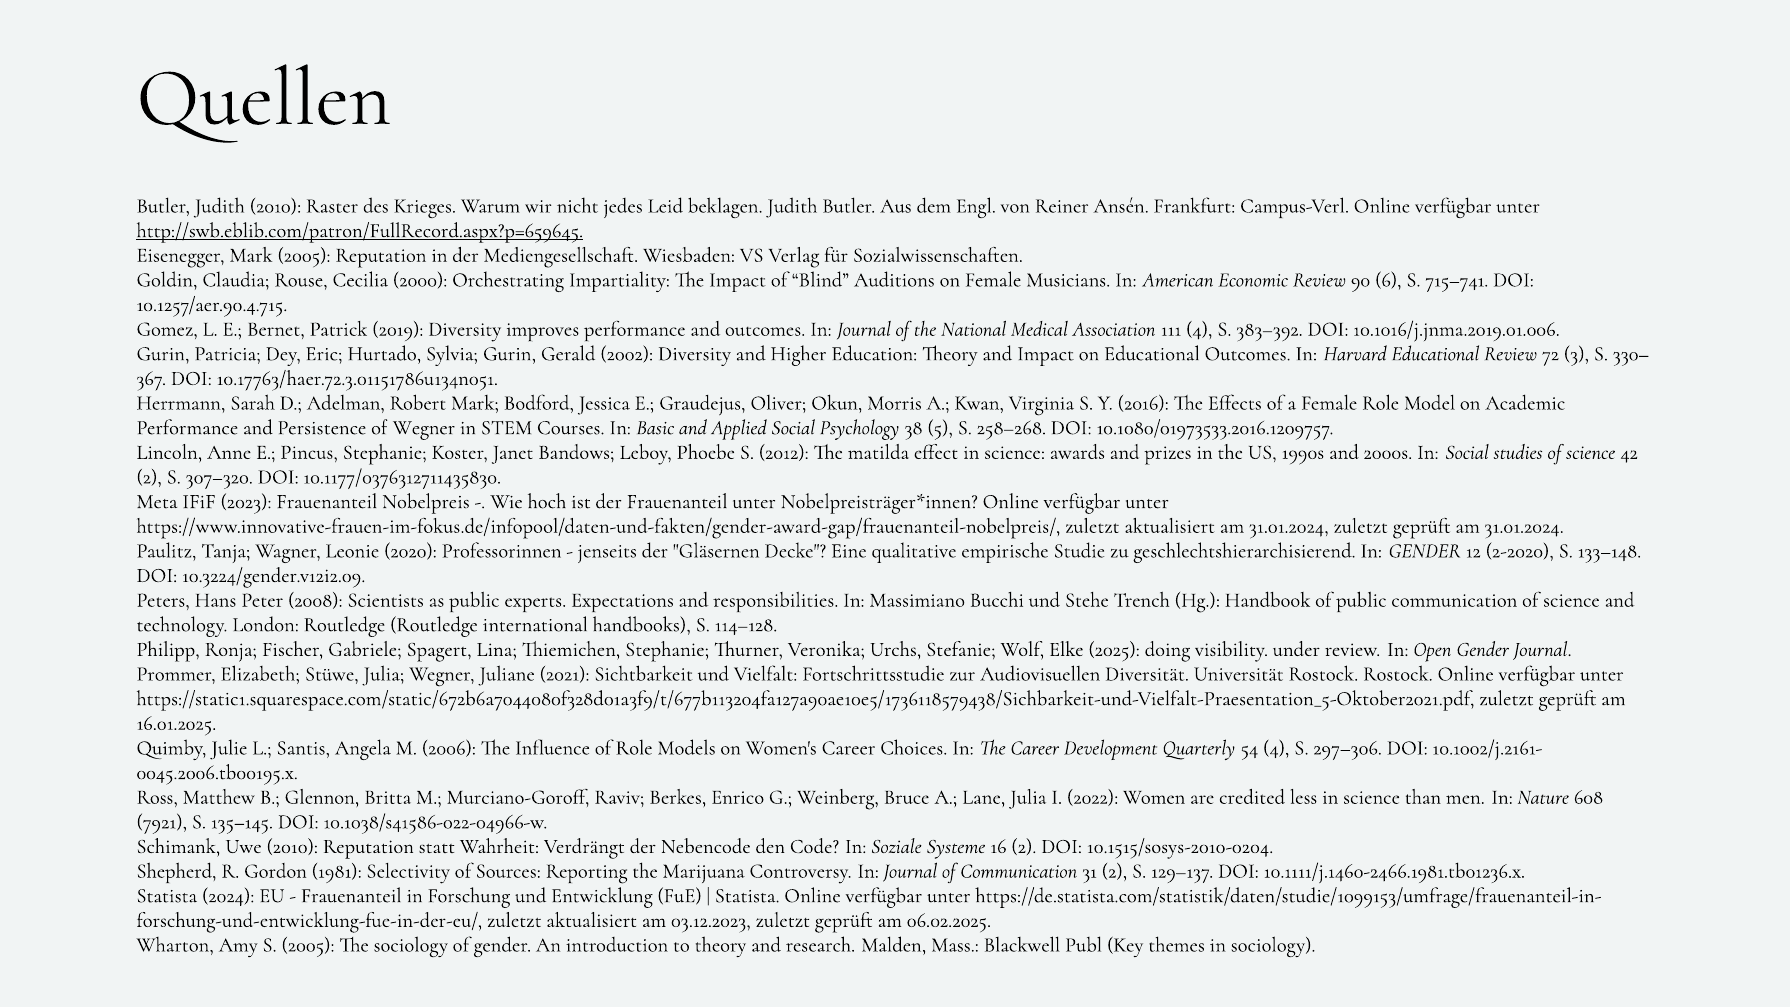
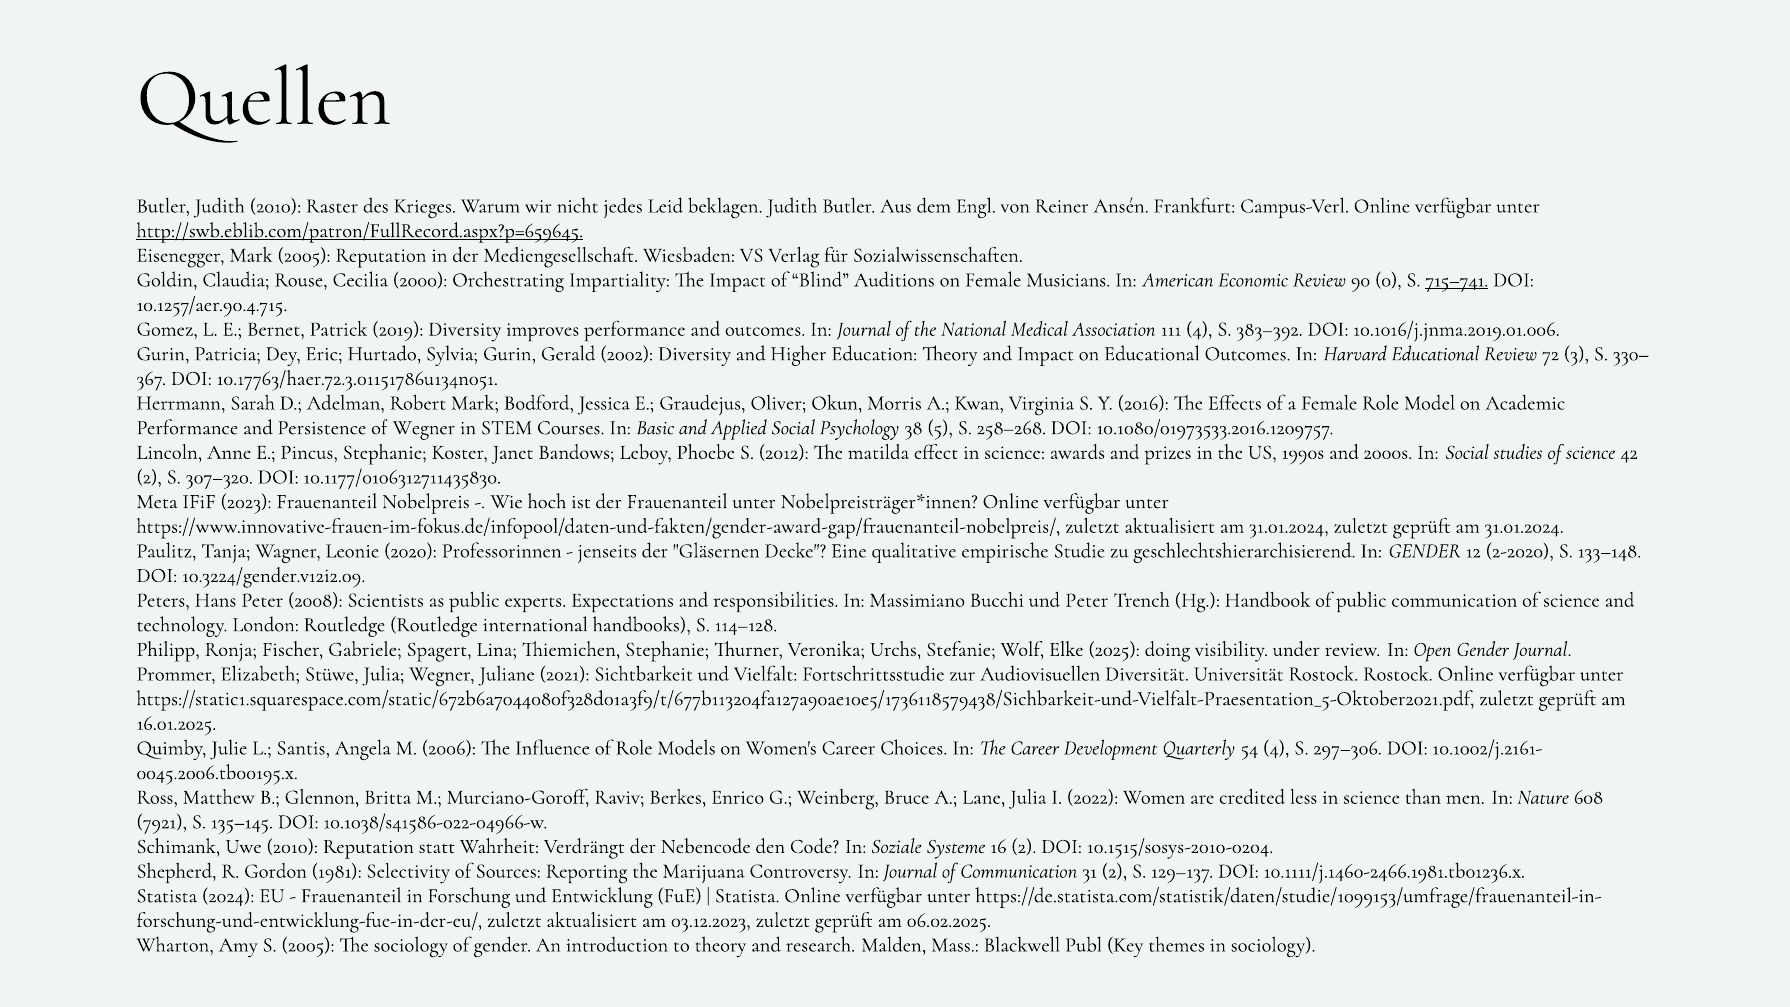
6: 6 -> 0
715–741 underline: none -> present
10.1177/0376312711435830: 10.1177/0376312711435830 -> 10.1177/0106312711435830
und Stehe: Stehe -> Peter
